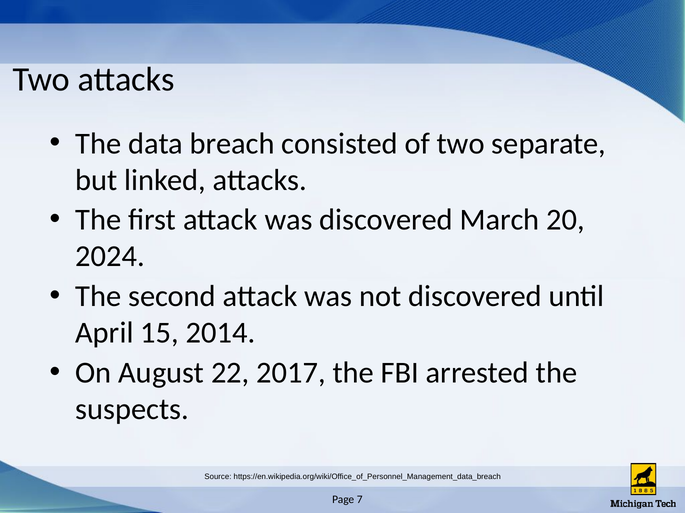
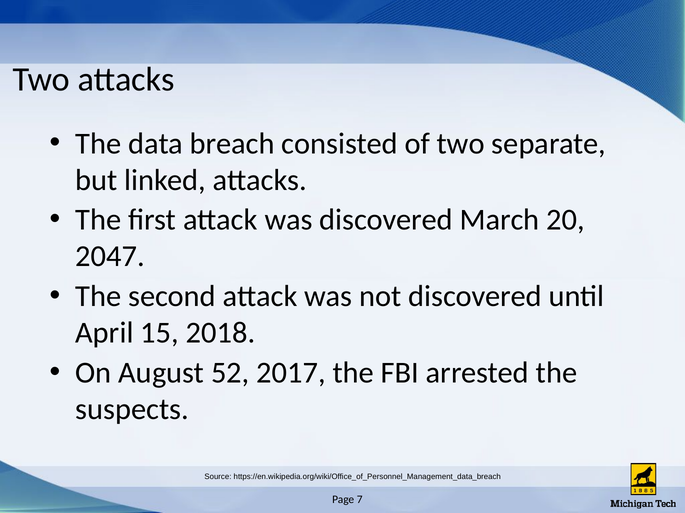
2024: 2024 -> 2047
2014: 2014 -> 2018
22: 22 -> 52
